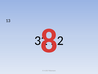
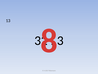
2: 2 -> 3
